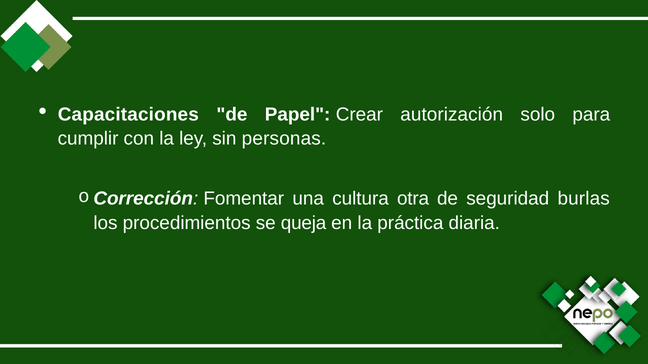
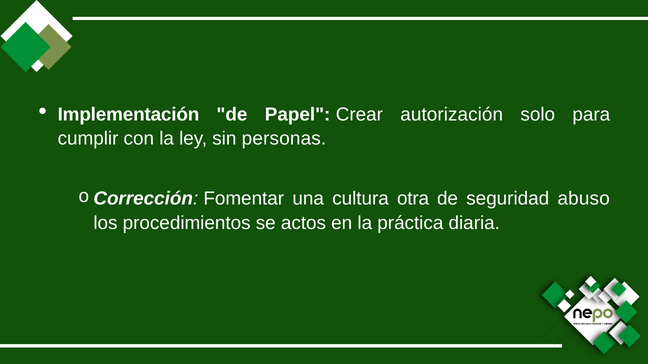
Capacitaciones: Capacitaciones -> Implementación
burlas: burlas -> abuso
queja: queja -> actos
